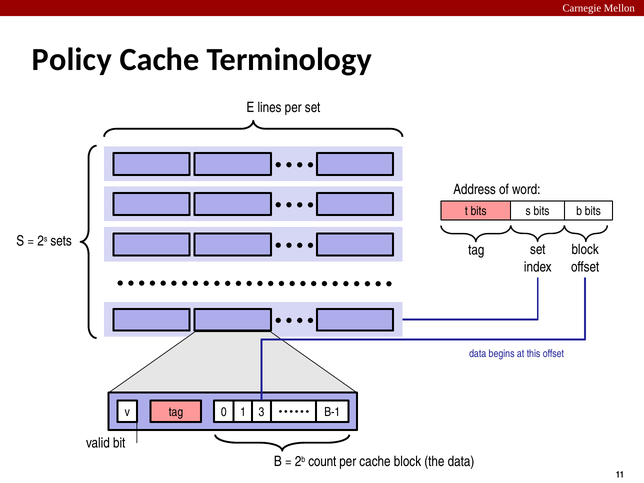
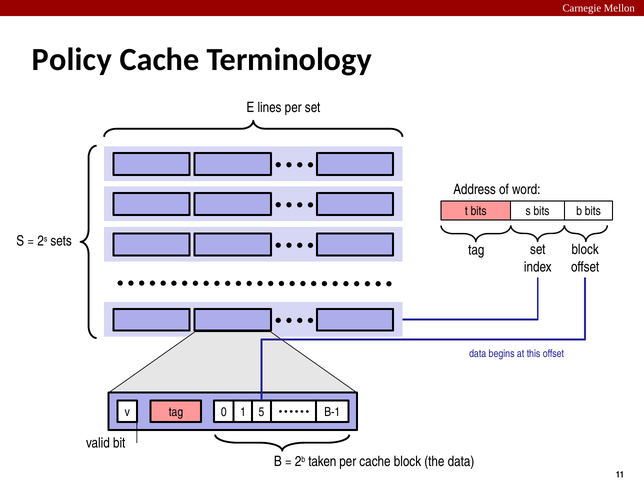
3: 3 -> 5
count: count -> taken
